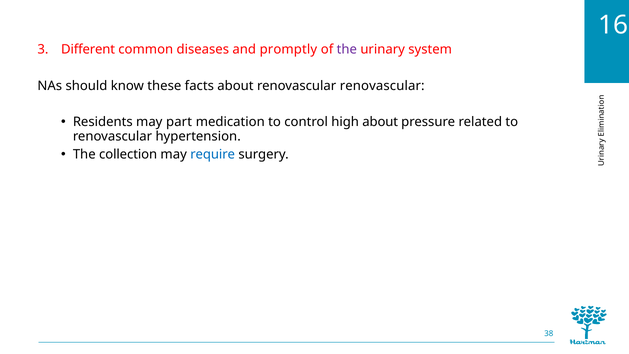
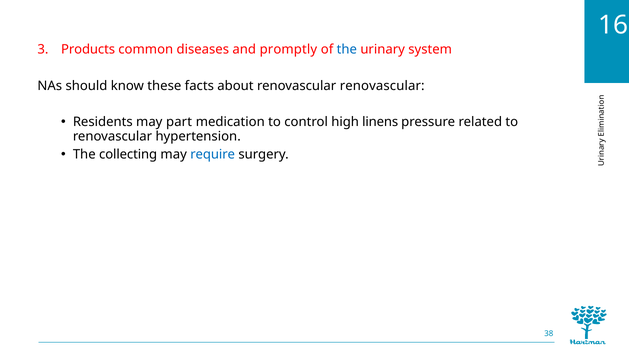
Different: Different -> Products
the at (347, 50) colour: purple -> blue
high about: about -> linens
collection: collection -> collecting
